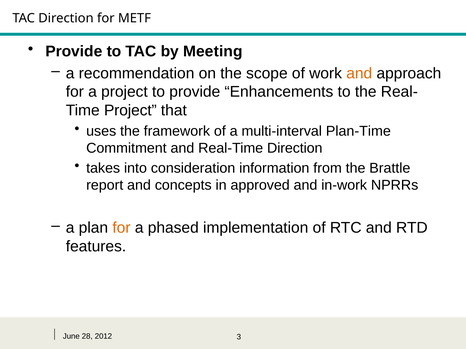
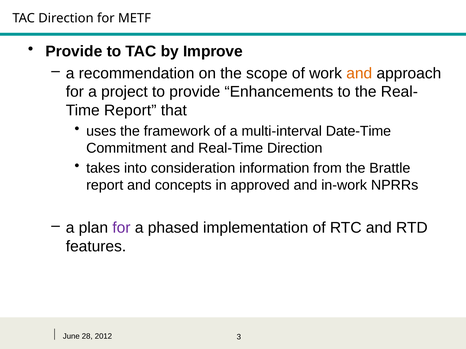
Meeting: Meeting -> Improve
Project at (130, 111): Project -> Report
Plan-Time: Plan-Time -> Date-Time
for at (121, 228) colour: orange -> purple
